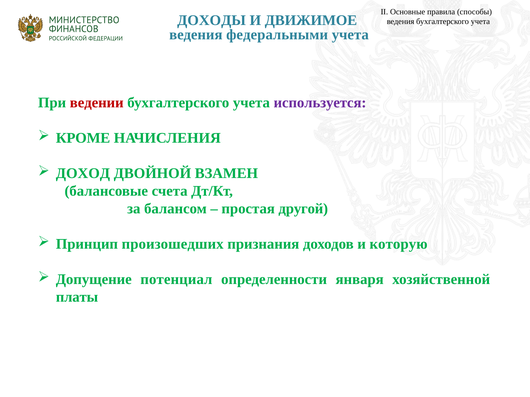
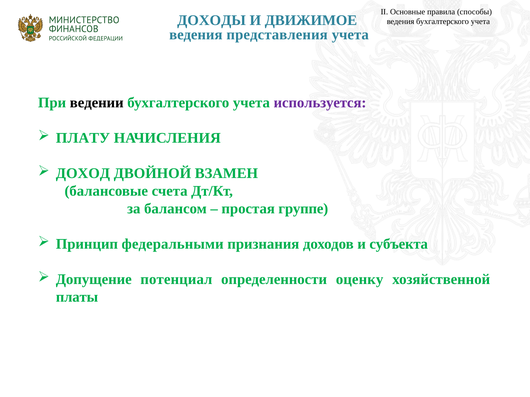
федеральными: федеральными -> представления
ведении colour: red -> black
КРОМЕ: КРОМЕ -> ПЛАТУ
другой: другой -> группе
произошедших: произошедших -> федеральными
которую: которую -> субъекта
января: января -> оценку
